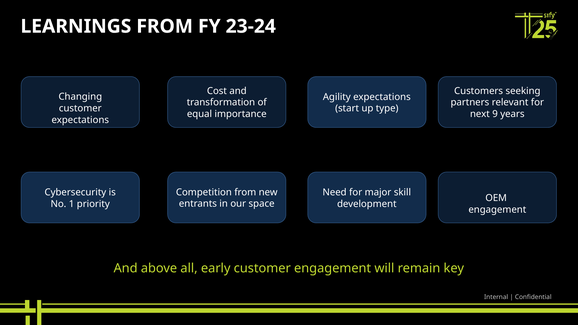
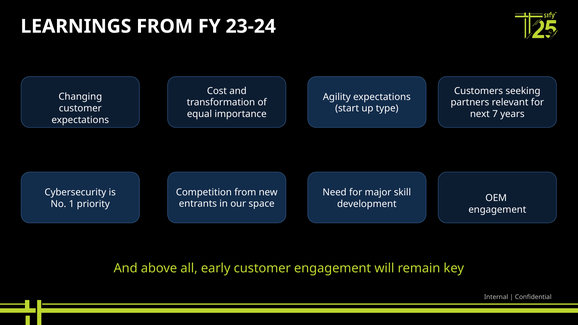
9: 9 -> 7
